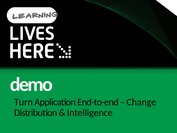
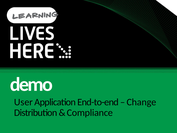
Turn: Turn -> User
Intelligence: Intelligence -> Compliance
